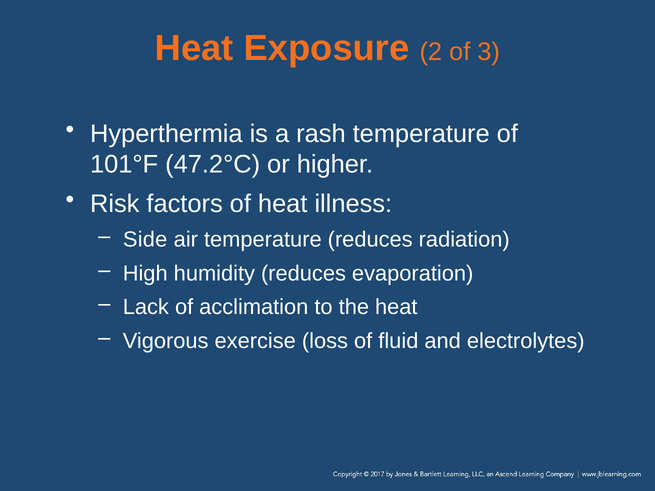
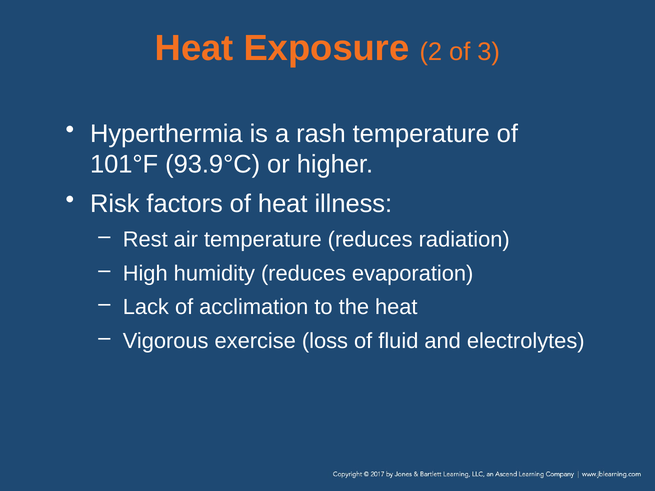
47.2°C: 47.2°C -> 93.9°C
Side: Side -> Rest
